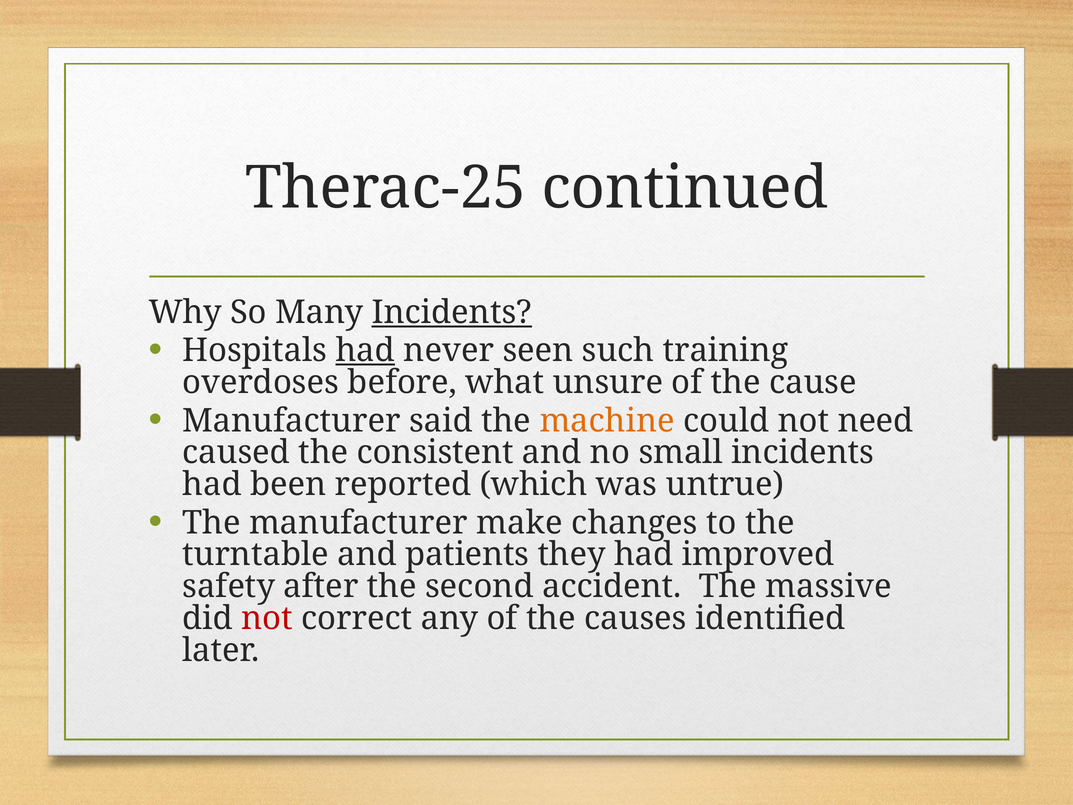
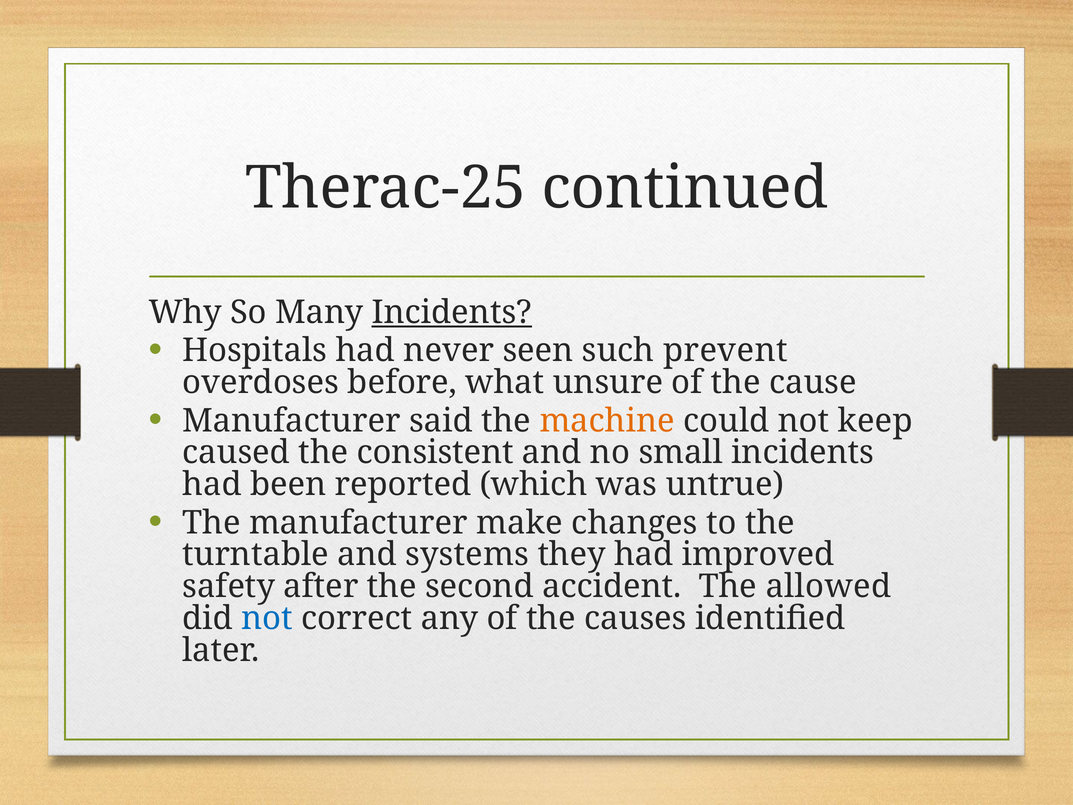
had at (365, 350) underline: present -> none
training: training -> prevent
need: need -> keep
patients: patients -> systems
massive: massive -> allowed
not at (267, 618) colour: red -> blue
